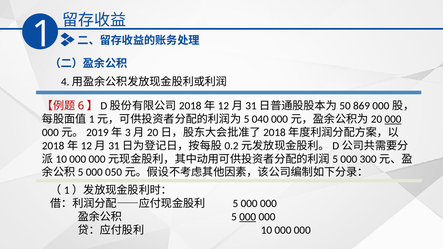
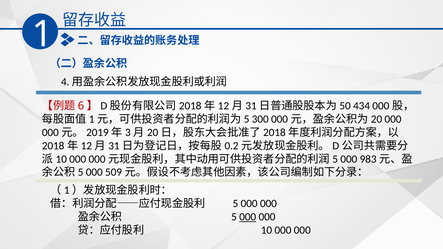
869: 869 -> 434
040: 040 -> 300
000 at (393, 119) underline: present -> none
300: 300 -> 983
050: 050 -> 509
